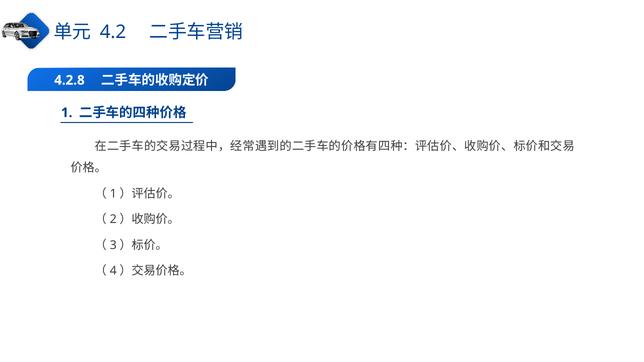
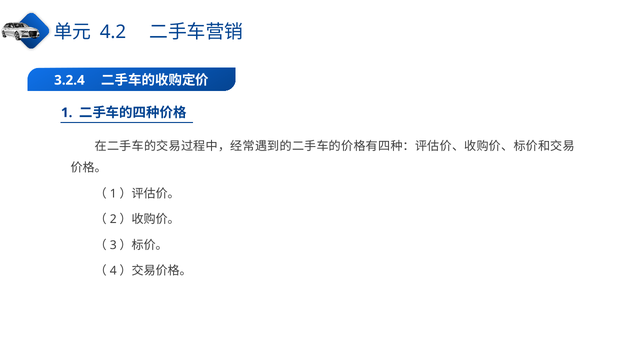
4.2.8: 4.2.8 -> 3.2.4
